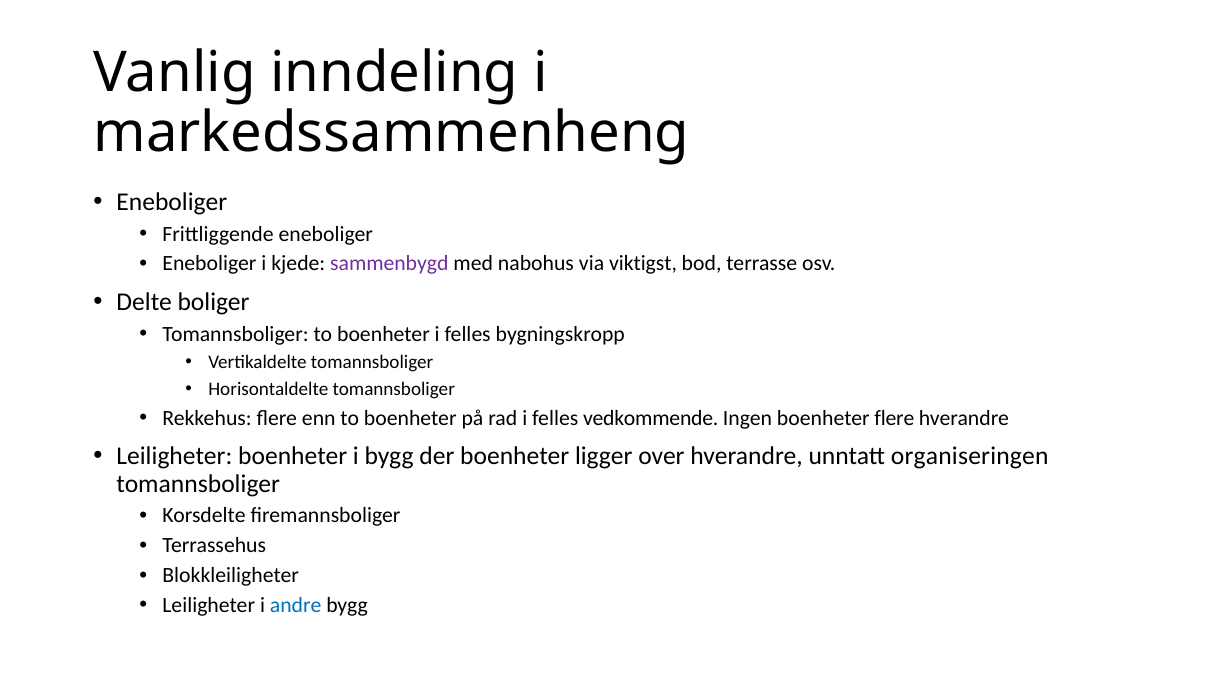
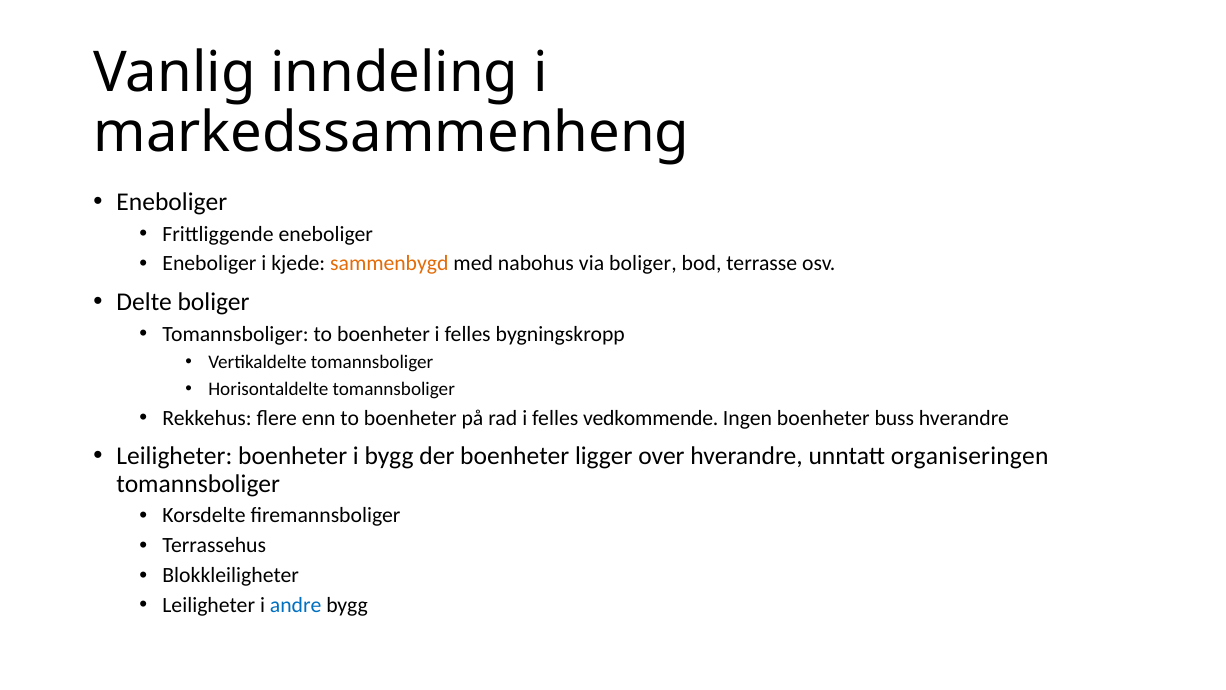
sammenbygd colour: purple -> orange
via viktigst: viktigst -> boliger
boenheter flere: flere -> buss
